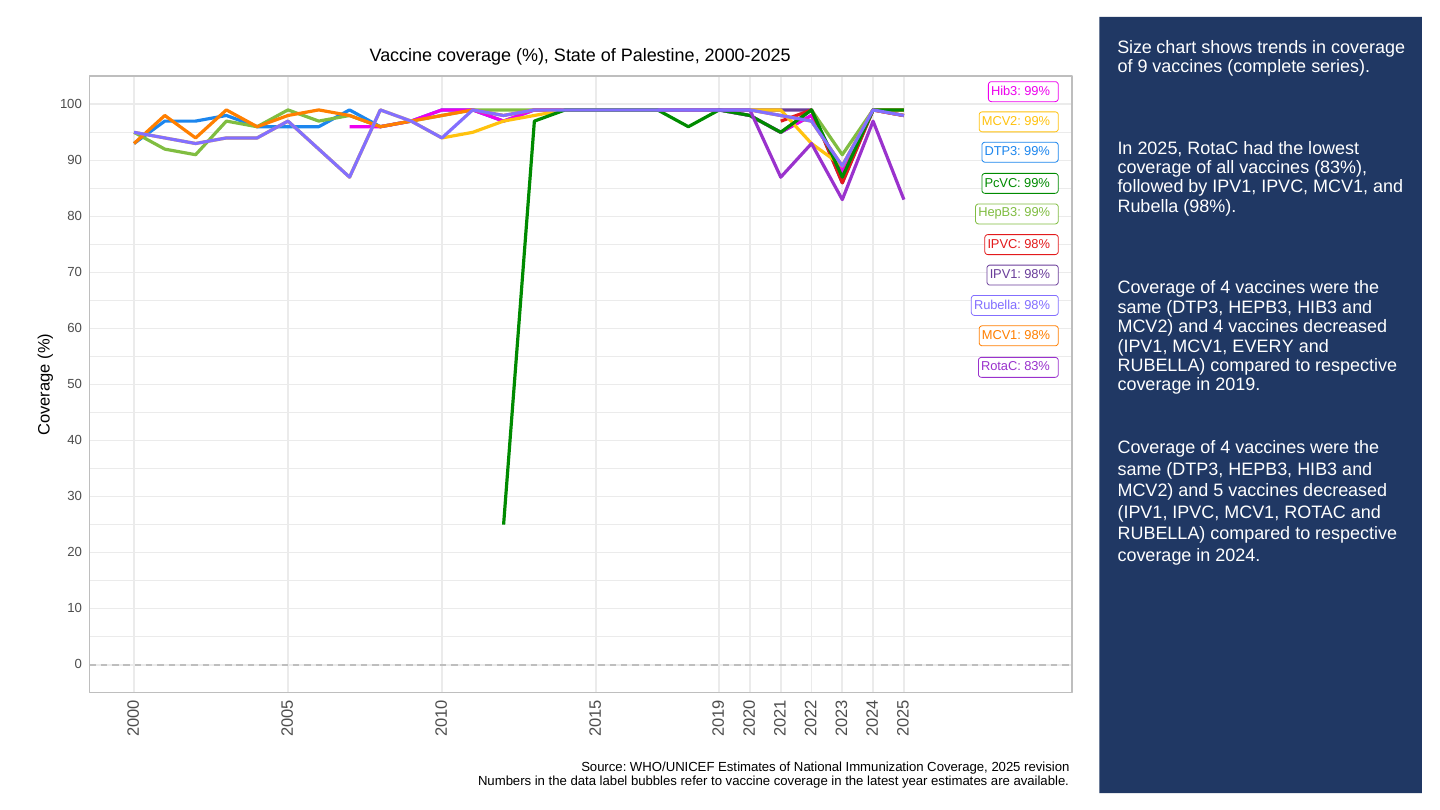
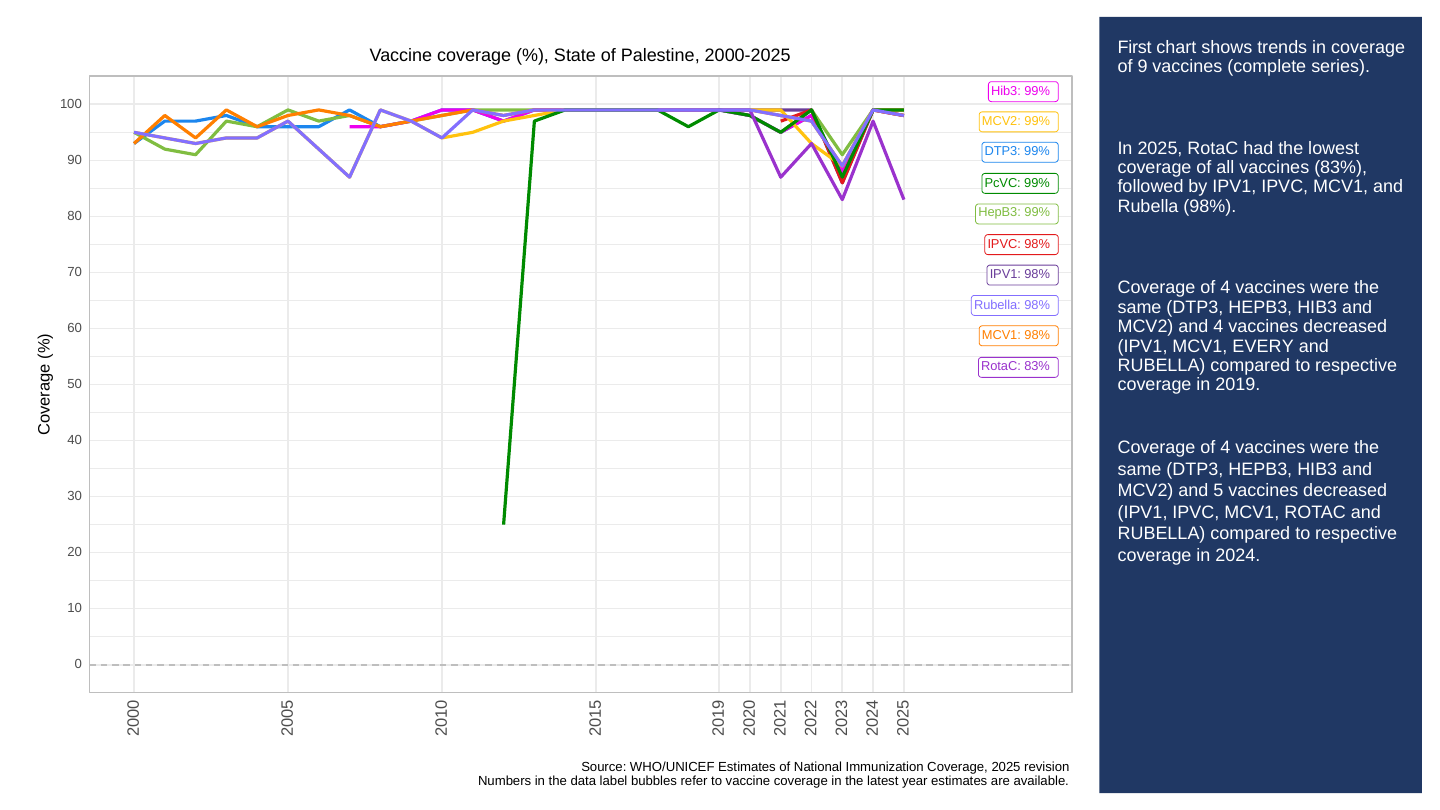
Size: Size -> First
